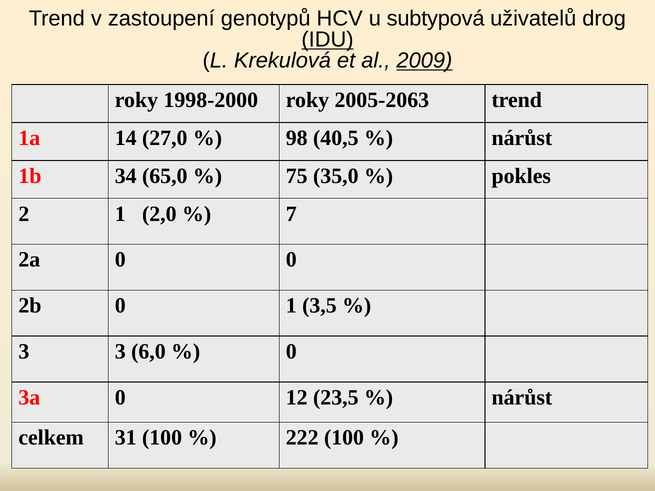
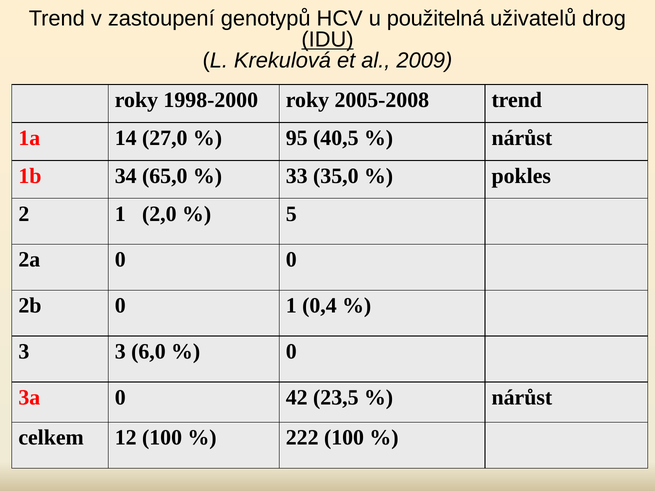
subtypová: subtypová -> použitelná
2009 underline: present -> none
2005-2063: 2005-2063 -> 2005-2008
98: 98 -> 95
75: 75 -> 33
7: 7 -> 5
3,5: 3,5 -> 0,4
12: 12 -> 42
31: 31 -> 12
